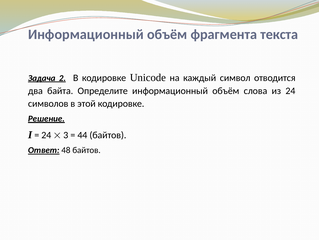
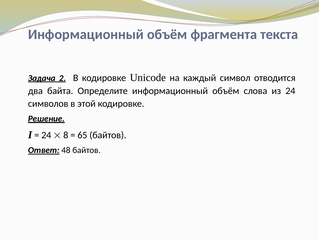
3: 3 -> 8
44: 44 -> 65
